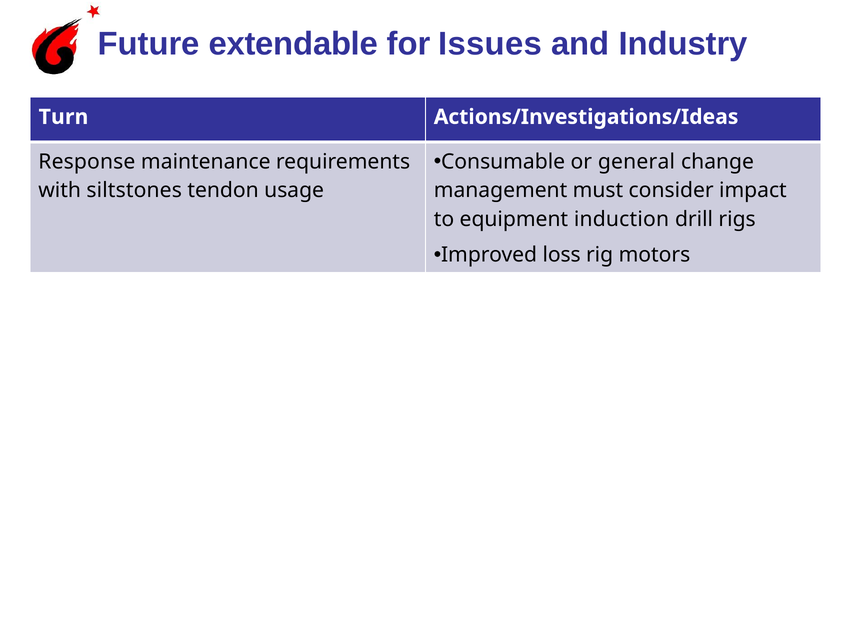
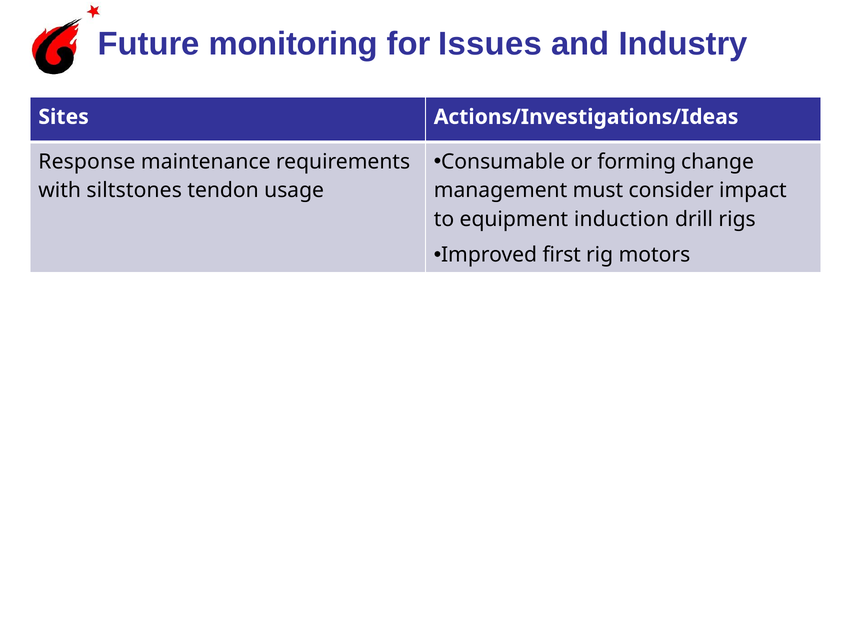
extendable: extendable -> monitoring
Turn: Turn -> Sites
general: general -> forming
loss: loss -> first
